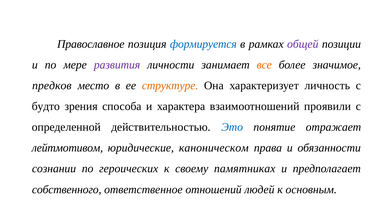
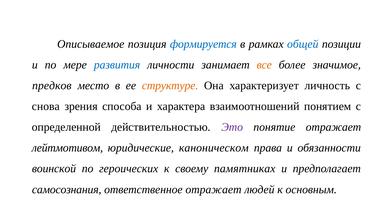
Православное: Православное -> Описываемое
общей colour: purple -> blue
развития colour: purple -> blue
будто: будто -> снова
проявили: проявили -> понятием
Это colour: blue -> purple
сознании: сознании -> воинской
собственного: собственного -> самосознания
ответственное отношений: отношений -> отражает
